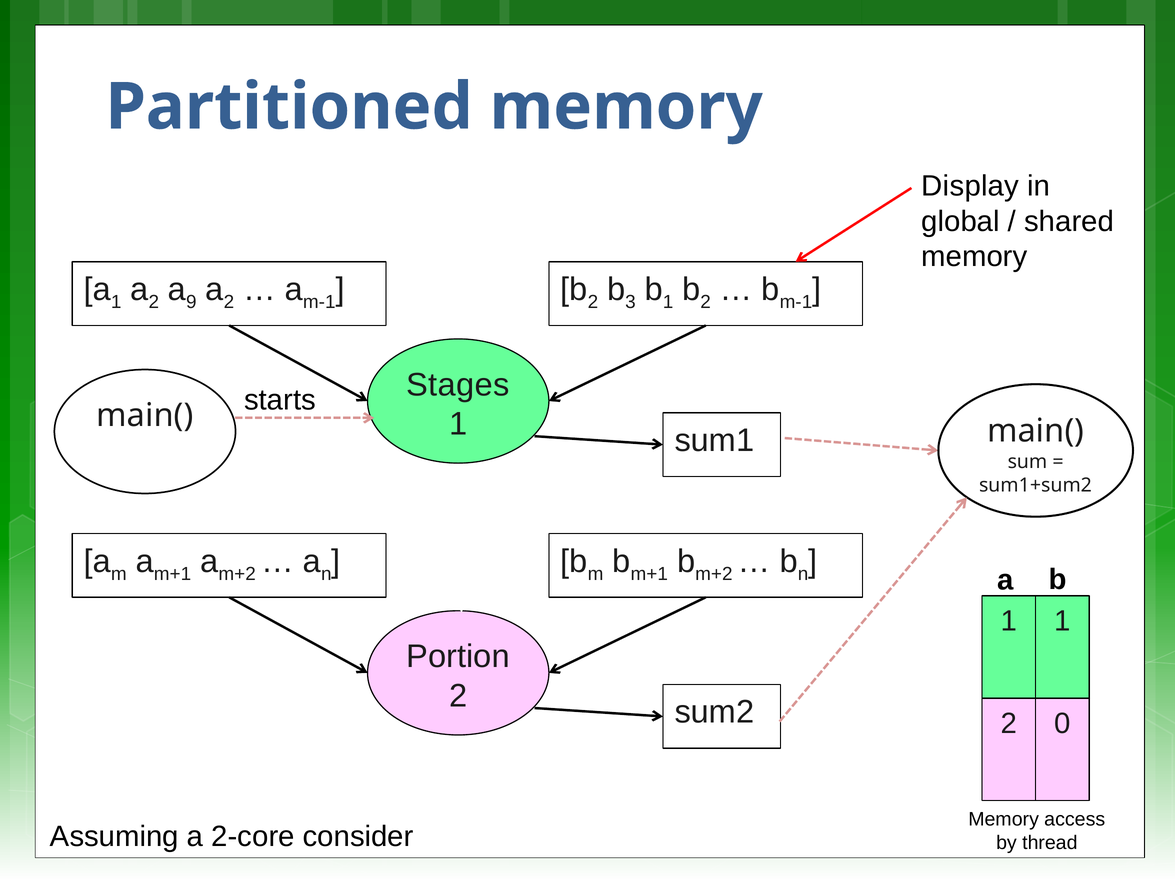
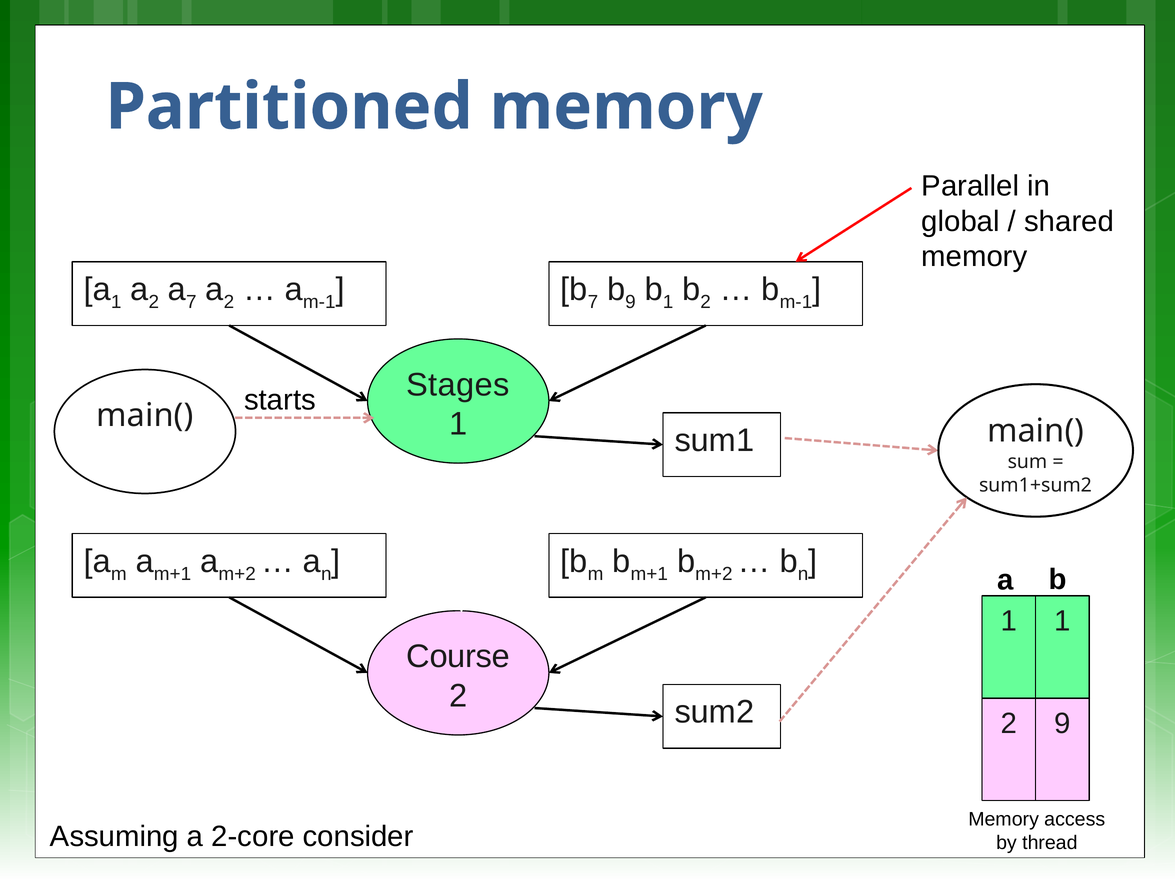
Display: Display -> Parallel
a 9: 9 -> 7
2 at (593, 302): 2 -> 7
b 3: 3 -> 9
Portion: Portion -> Course
2 0: 0 -> 9
